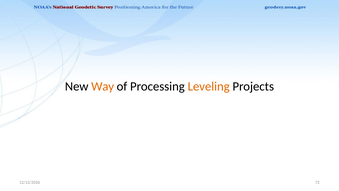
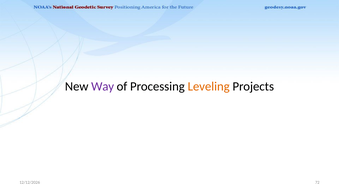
Way colour: orange -> purple
